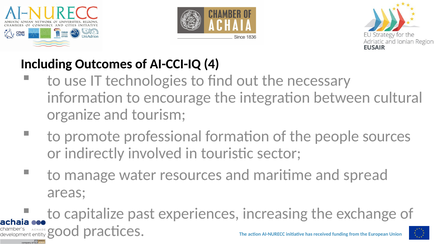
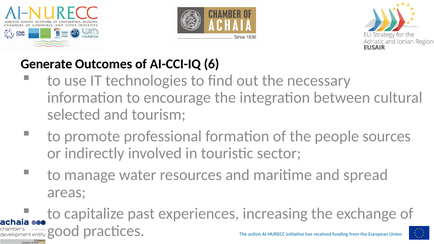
Including: Including -> Generate
4: 4 -> 6
organize: organize -> selected
